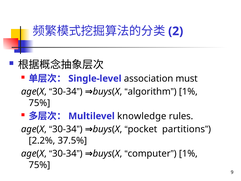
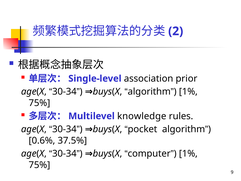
must: must -> prior
pocket partitions: partitions -> algorithm
2.2%: 2.2% -> 0.6%
